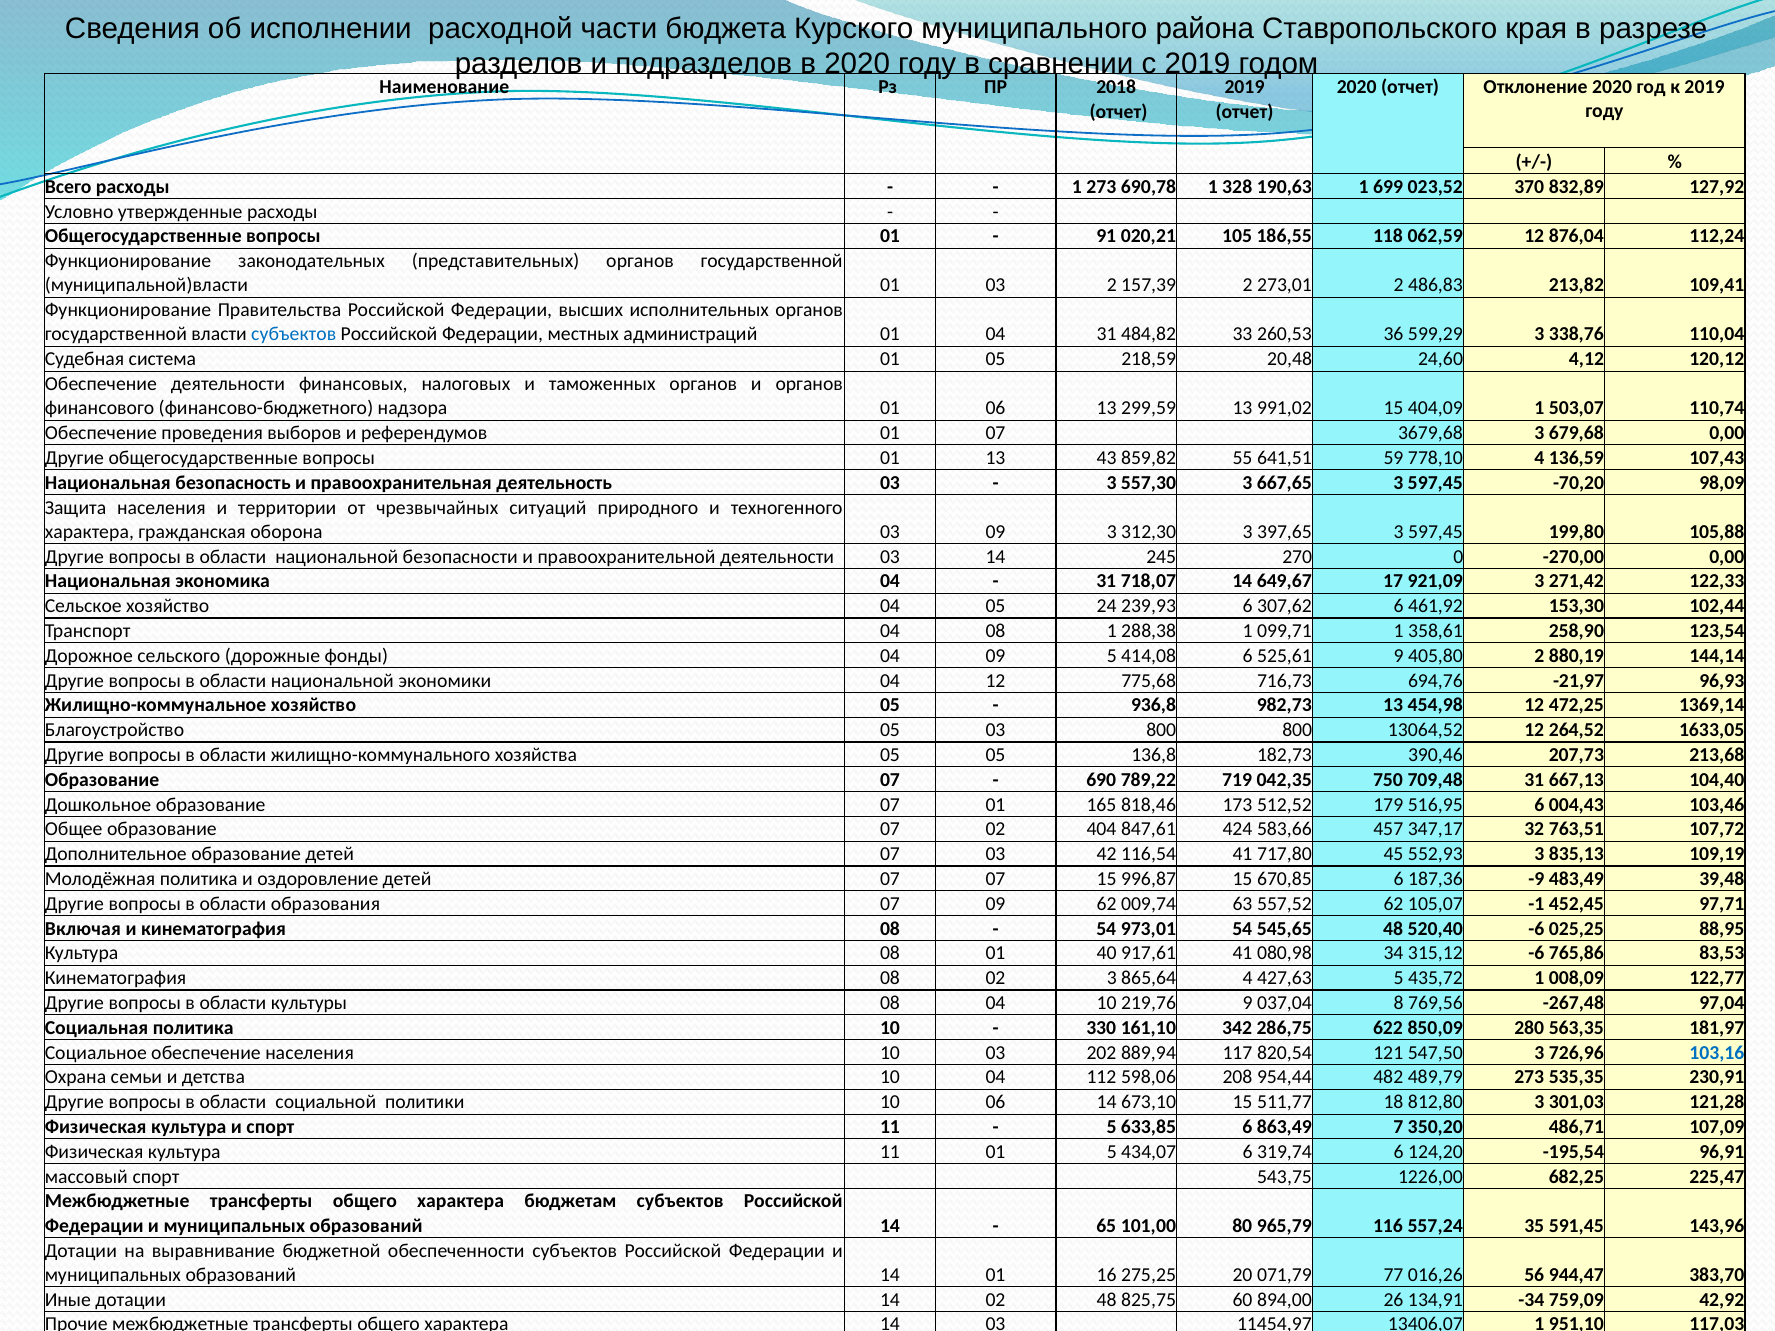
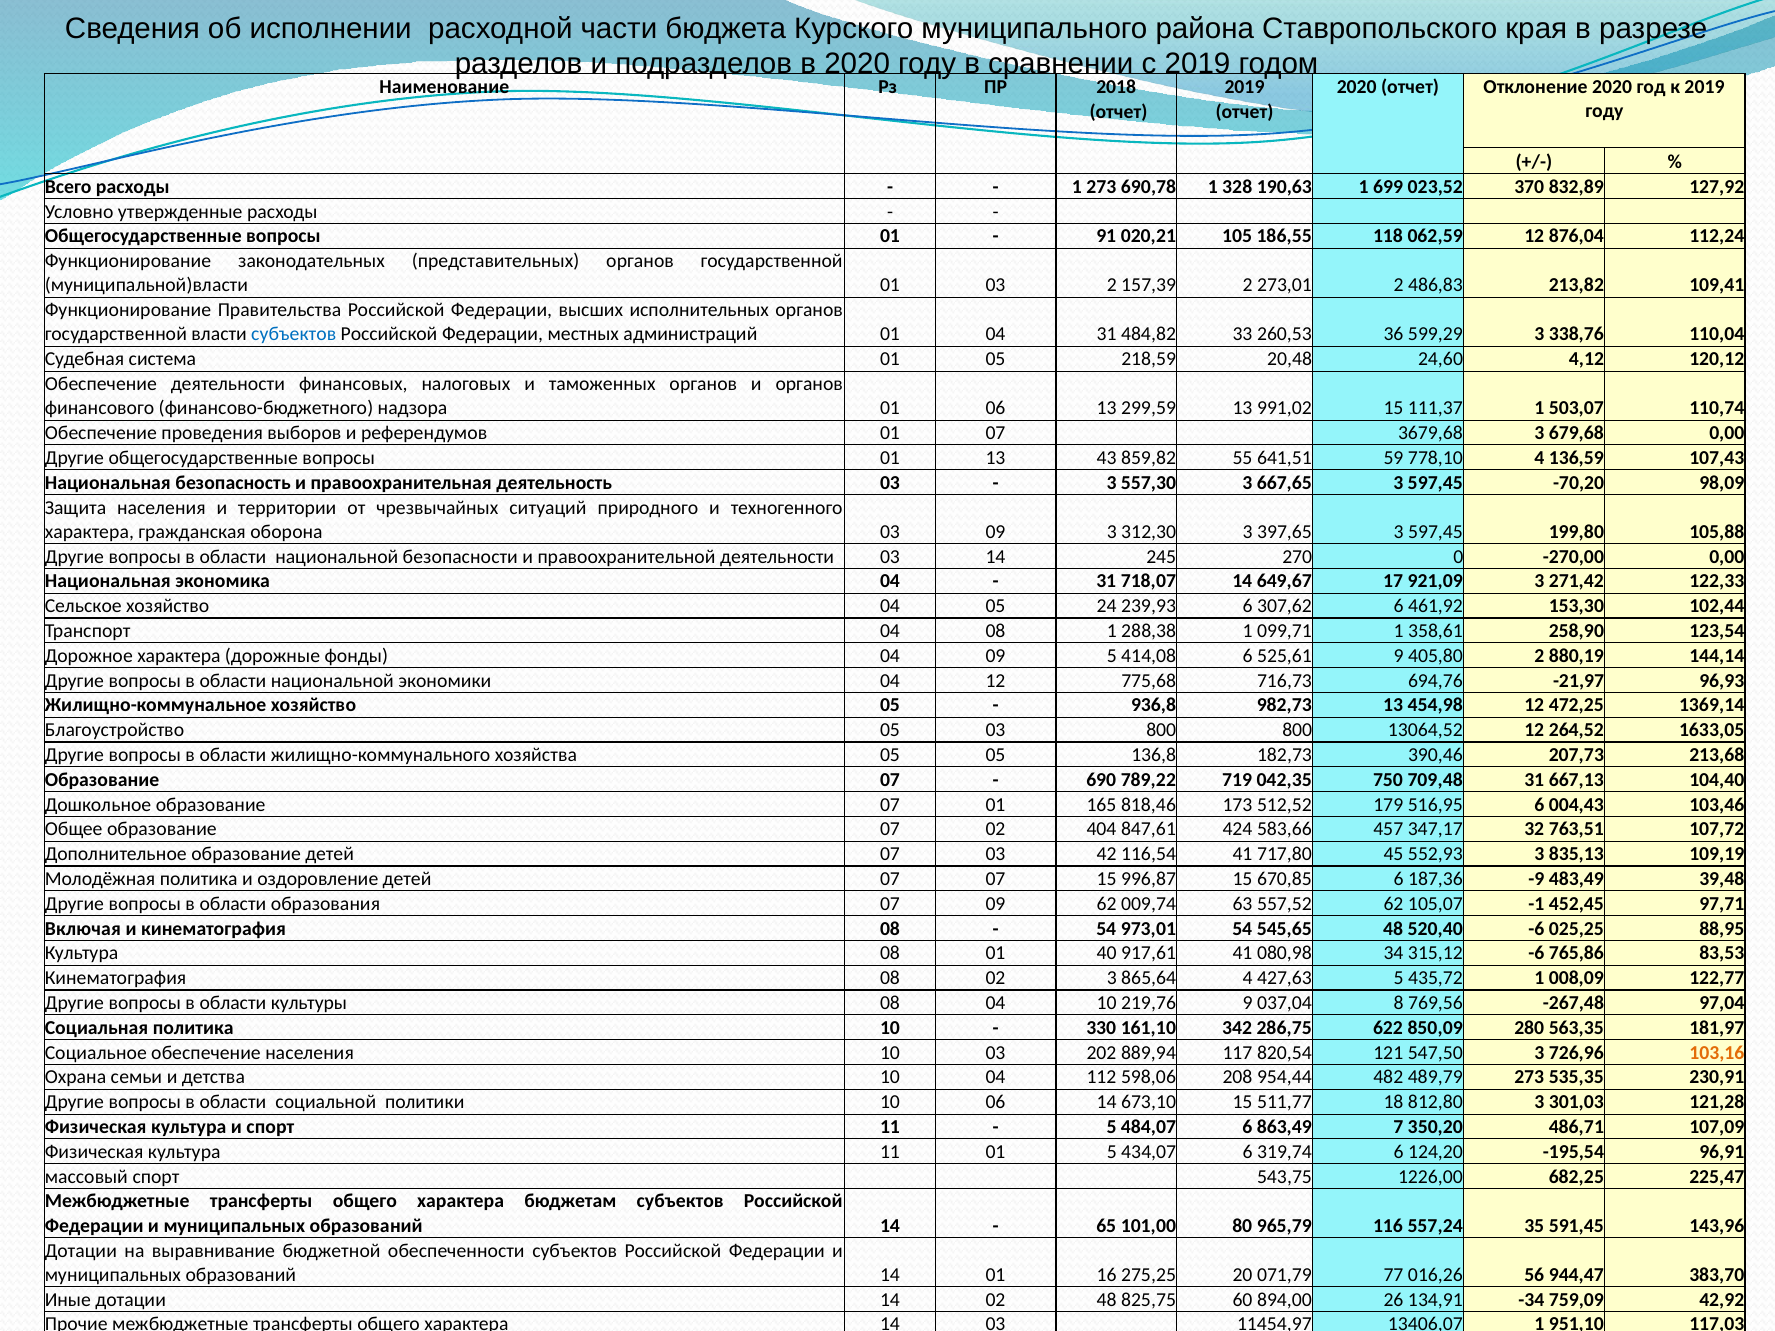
404,09: 404,09 -> 111,37
Дорожное сельского: сельского -> характера
103,16 colour: blue -> orange
633,85: 633,85 -> 484,07
